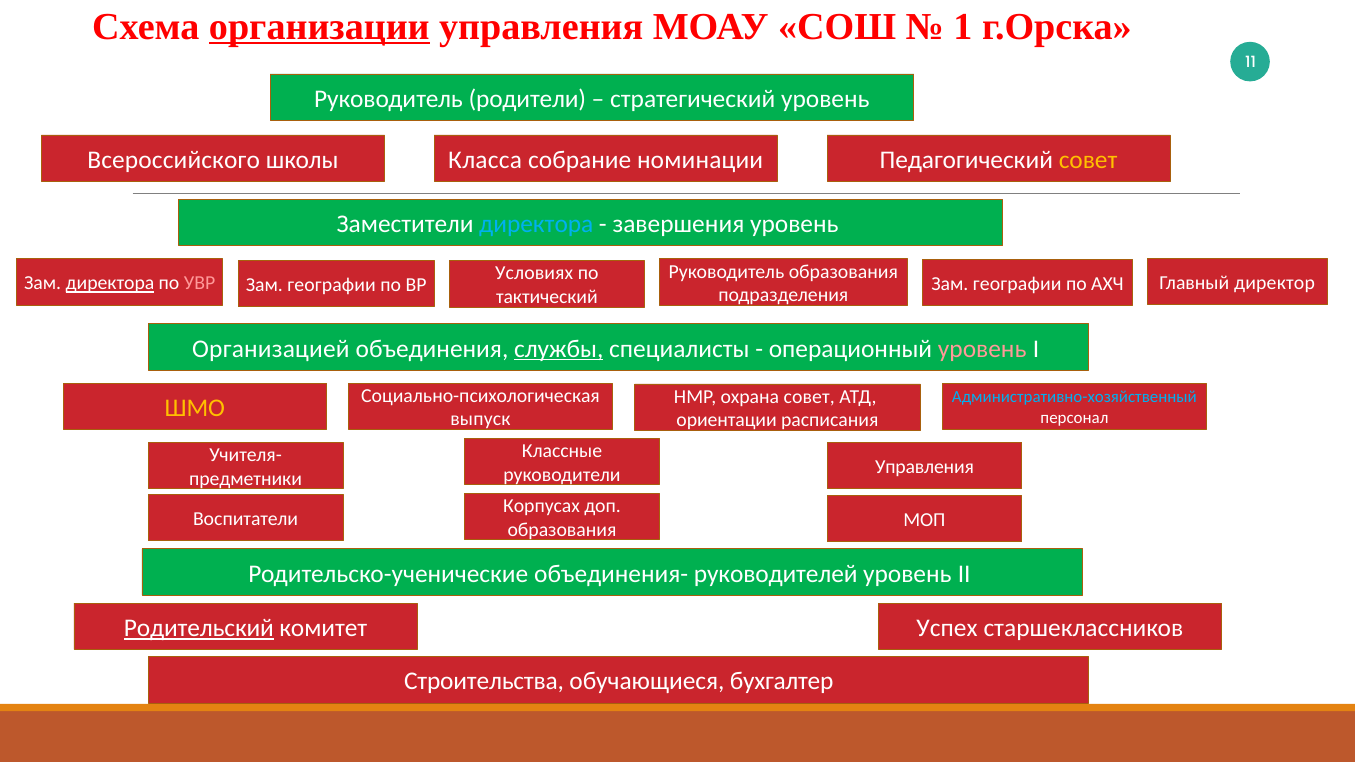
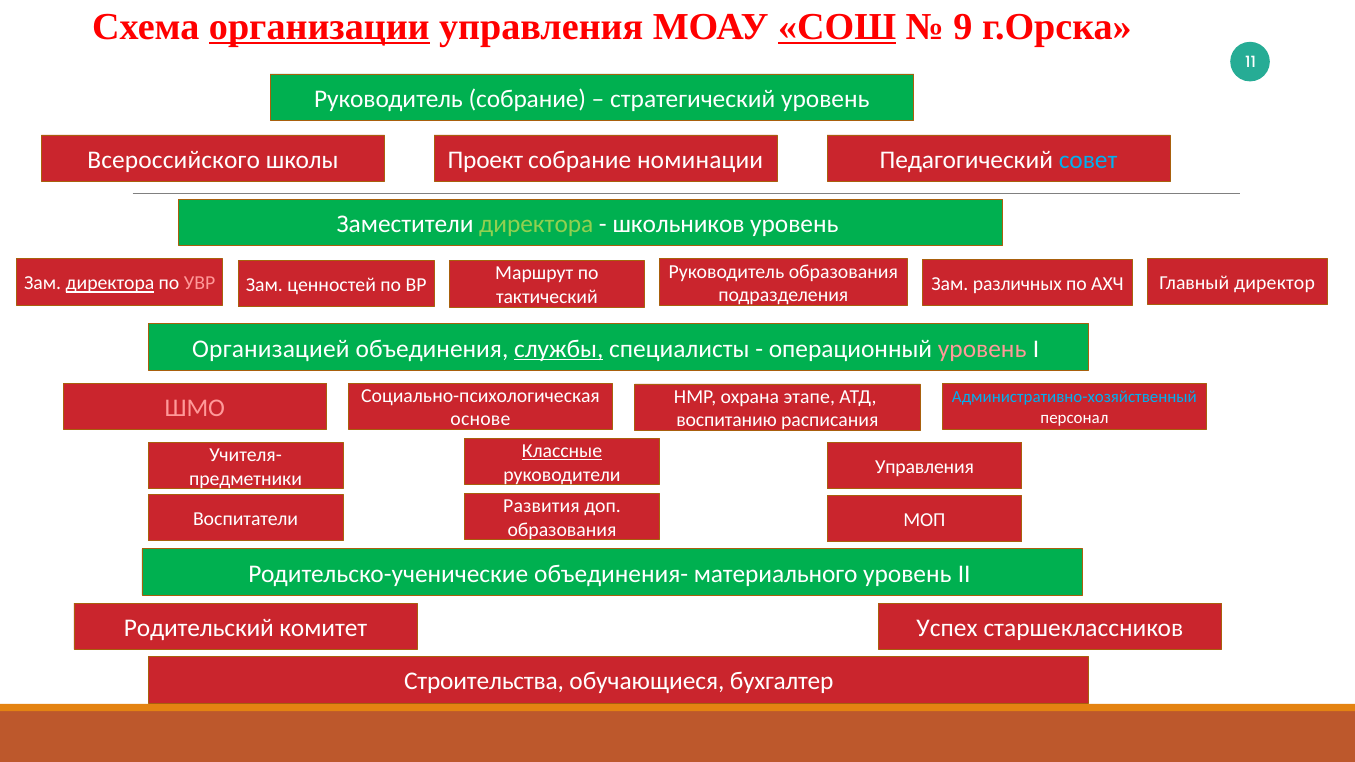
СОШ underline: none -> present
1: 1 -> 9
Руководитель родители: родители -> собрание
Класса: Класса -> Проект
совет at (1088, 160) colour: yellow -> light blue
директора at (536, 224) colour: light blue -> light green
завершения: завершения -> школьников
Условиях: Условиях -> Маршрут
географии at (332, 285): географии -> ценностей
географии at (1017, 284): географии -> различных
охрана совет: совет -> этапе
ШМО colour: yellow -> pink
выпуск: выпуск -> основе
ориентации: ориентации -> воспитанию
Классные underline: none -> present
Корпусах: Корпусах -> Развития
руководителей: руководителей -> материального
Родительский underline: present -> none
